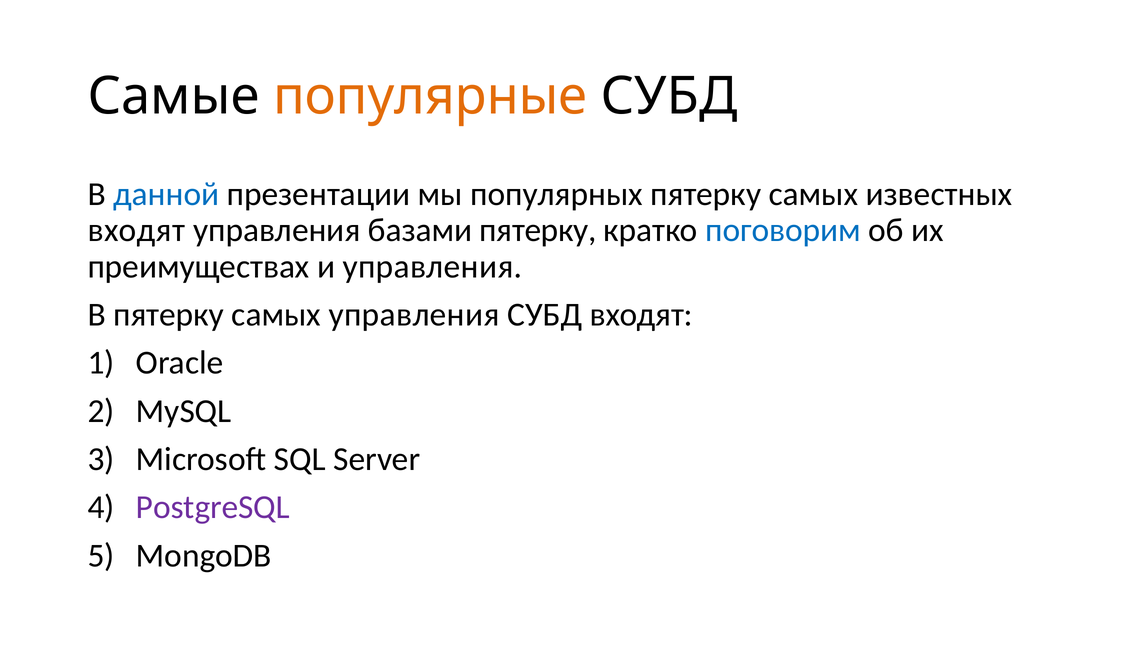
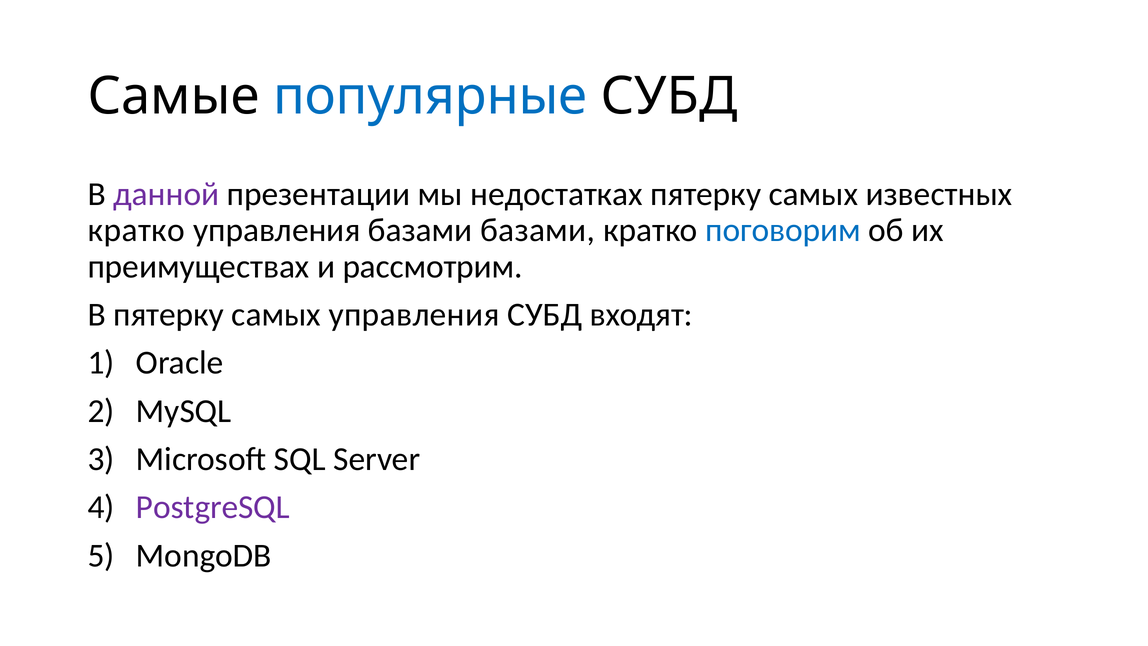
популярные colour: orange -> blue
данной colour: blue -> purple
популярных: популярных -> недостатках
входят at (136, 230): входят -> кратко
базами пятерку: пятерку -> базами
и управления: управления -> рассмотрим
